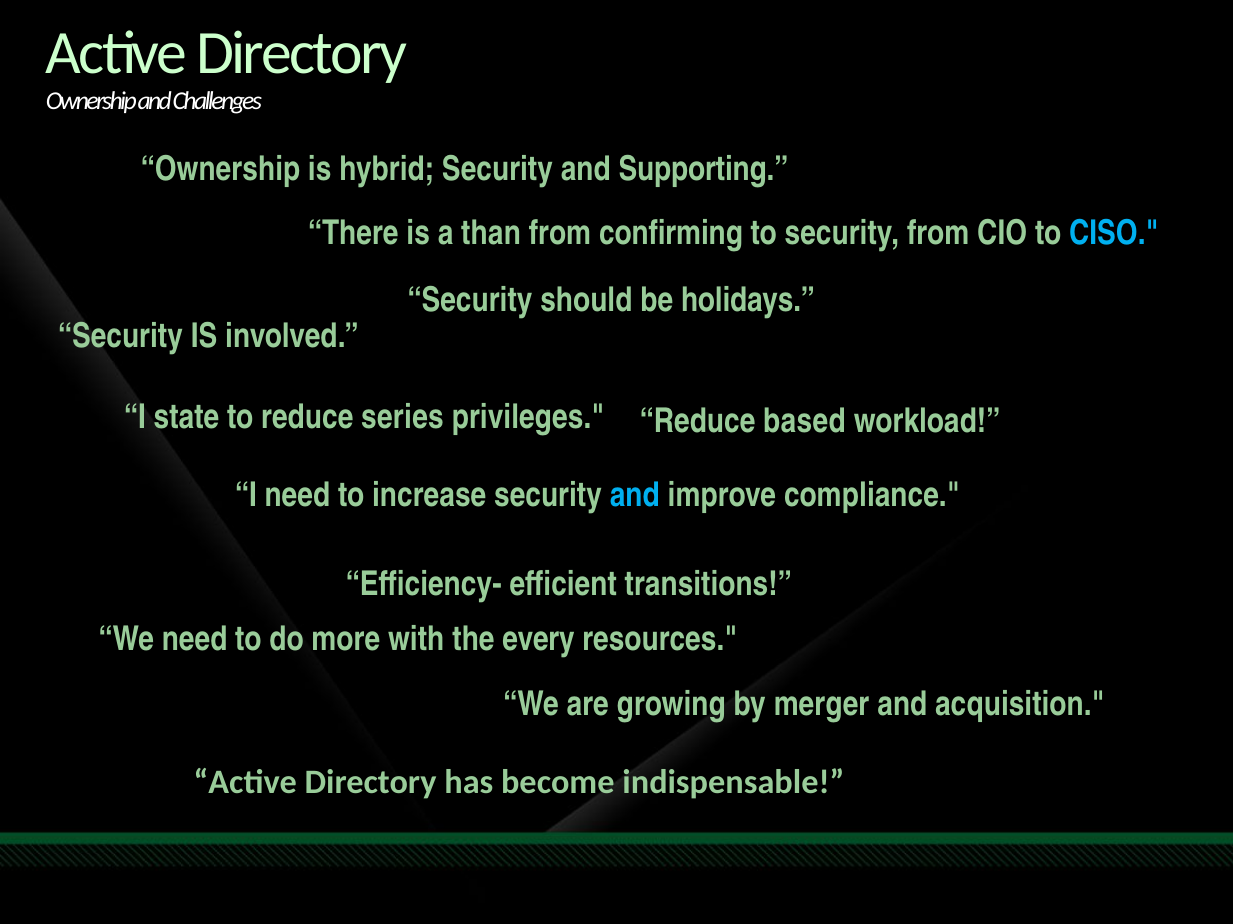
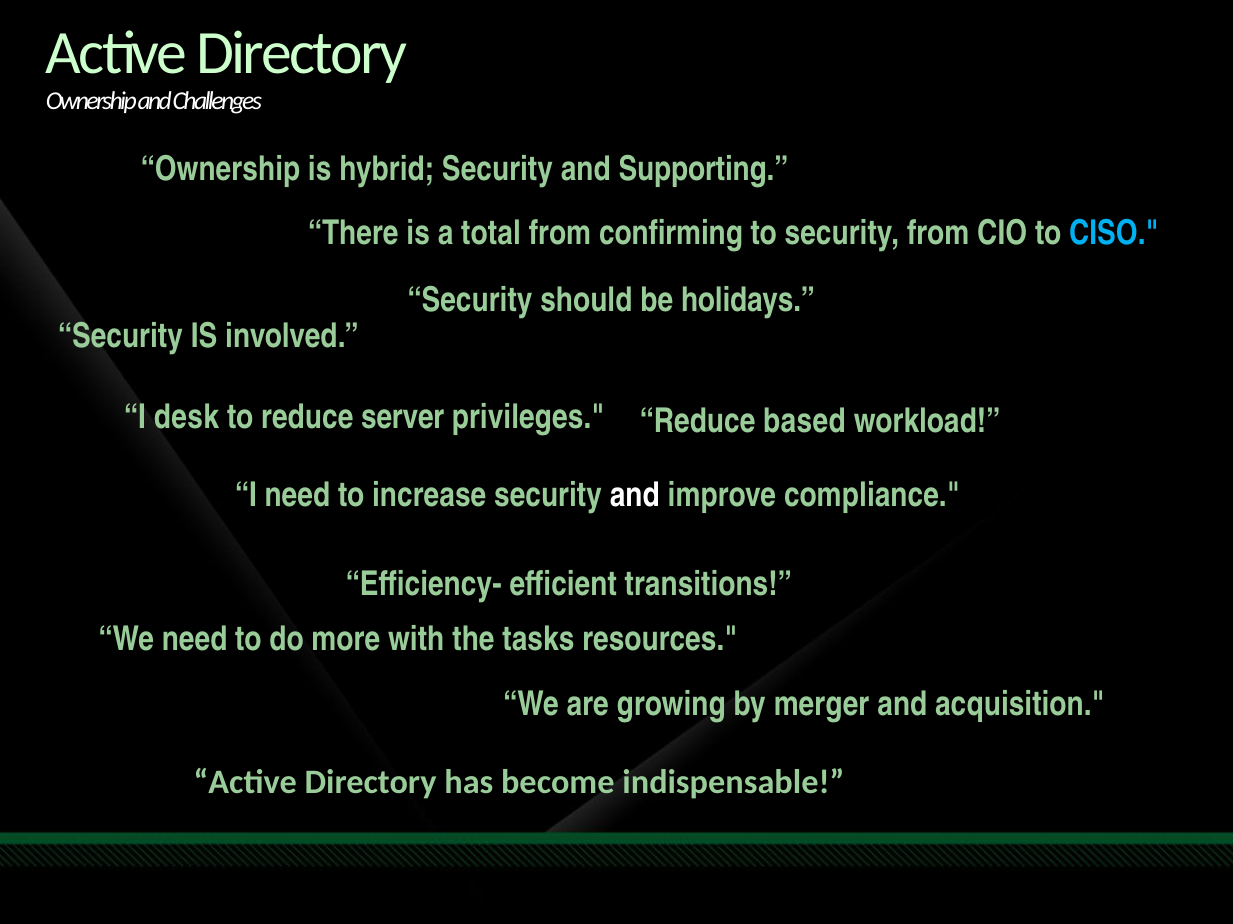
than: than -> total
state: state -> desk
series: series -> server
and at (635, 495) colour: light blue -> white
every: every -> tasks
